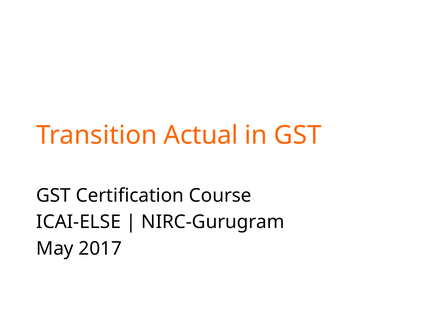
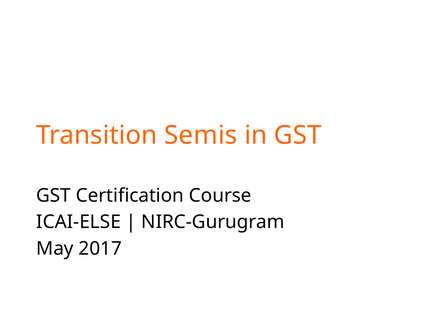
Actual: Actual -> Semis
